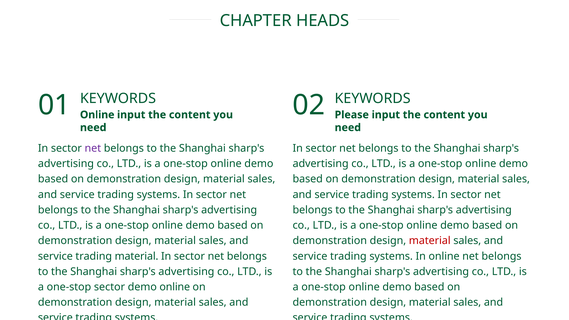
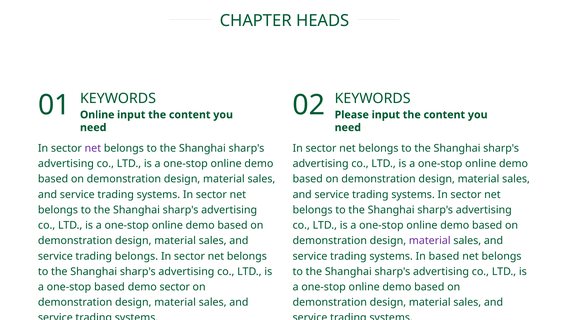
material at (430, 241) colour: red -> purple
trading material: material -> belongs
In online: online -> based
one-stop sector: sector -> based
demo online: online -> sector
